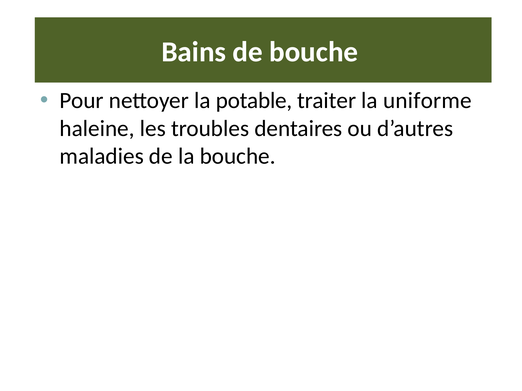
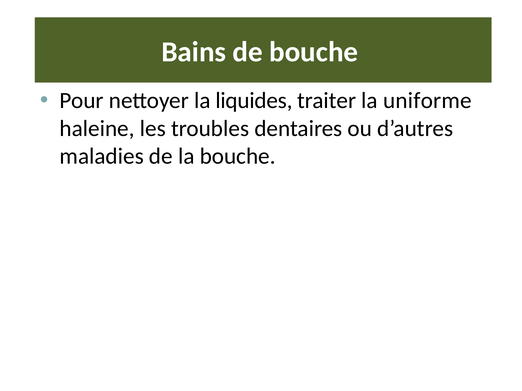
potable: potable -> liquides
